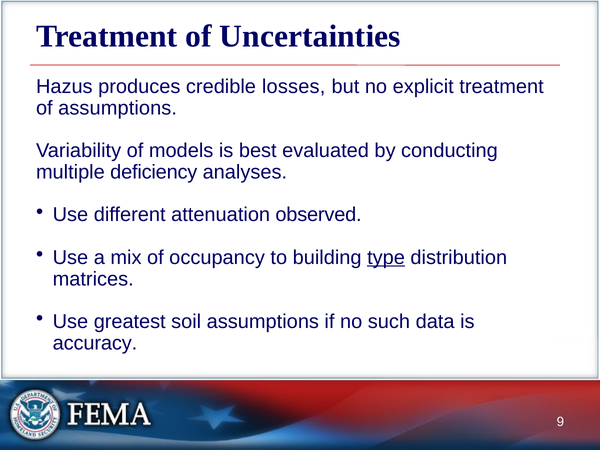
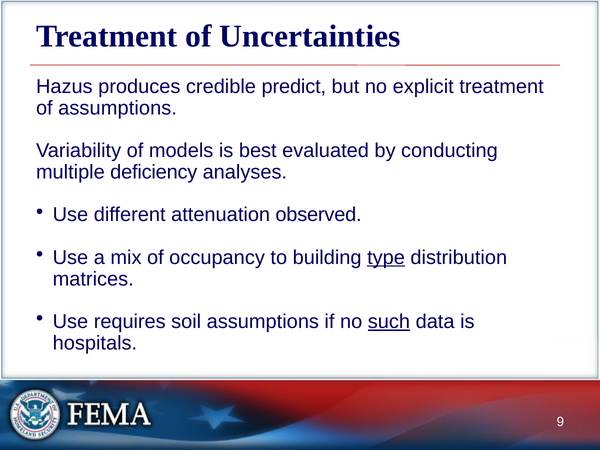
losses: losses -> predict
greatest: greatest -> requires
such underline: none -> present
accuracy: accuracy -> hospitals
